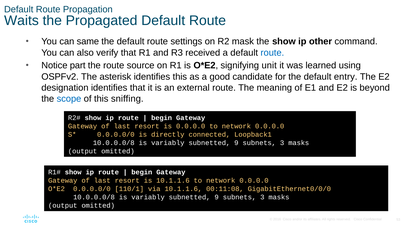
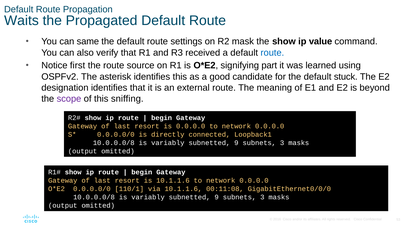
other: other -> value
part: part -> first
unit: unit -> part
entry: entry -> stuck
scope colour: blue -> purple
